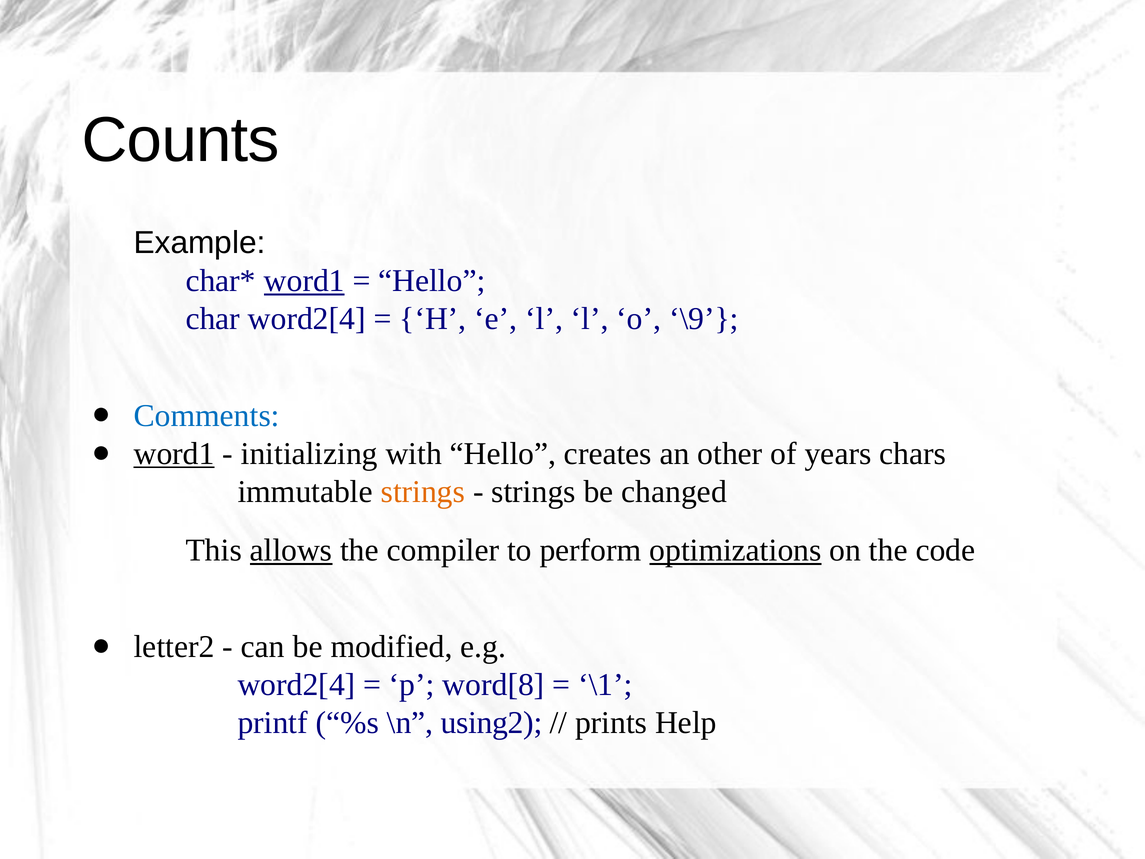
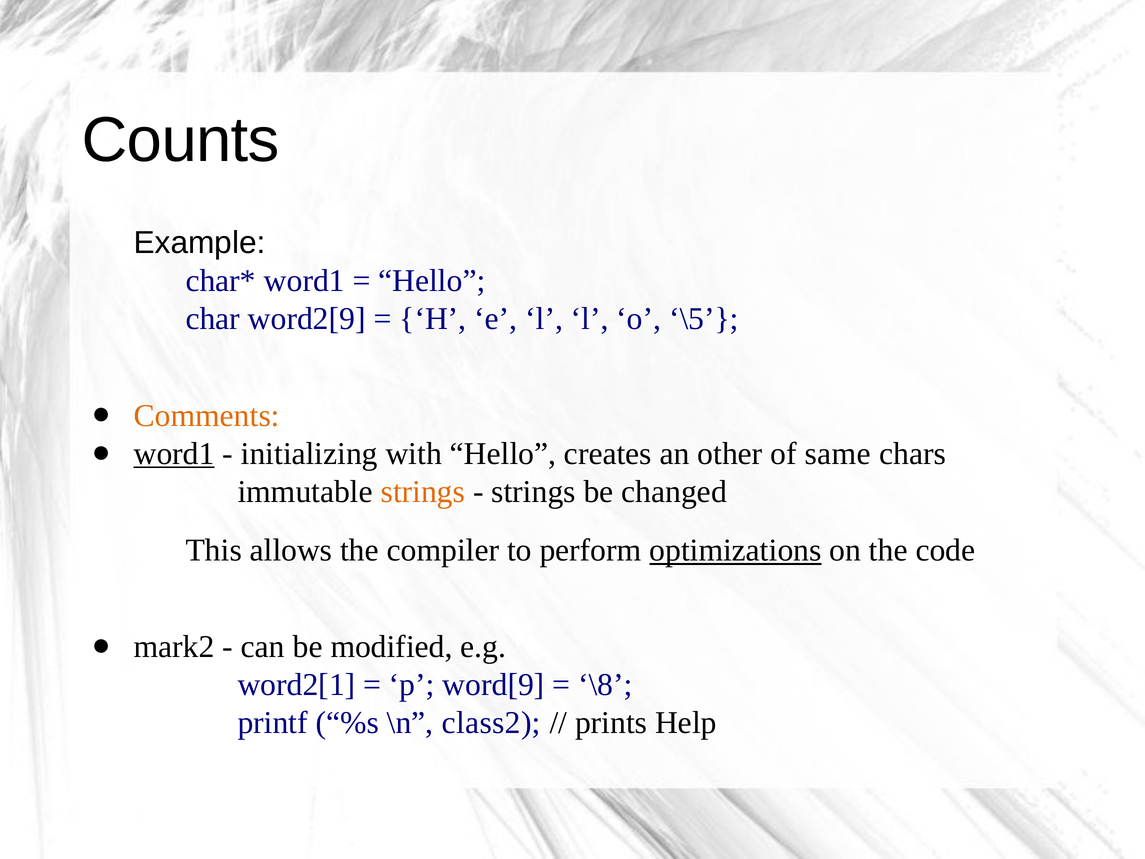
word1 at (304, 281) underline: present -> none
char word2[4: word2[4 -> word2[9
\9: \9 -> \5
Comments colour: blue -> orange
years: years -> same
allows underline: present -> none
letter2: letter2 -> mark2
word2[4 at (296, 685): word2[4 -> word2[1
word[8: word[8 -> word[9
\1: \1 -> \8
using2: using2 -> class2
